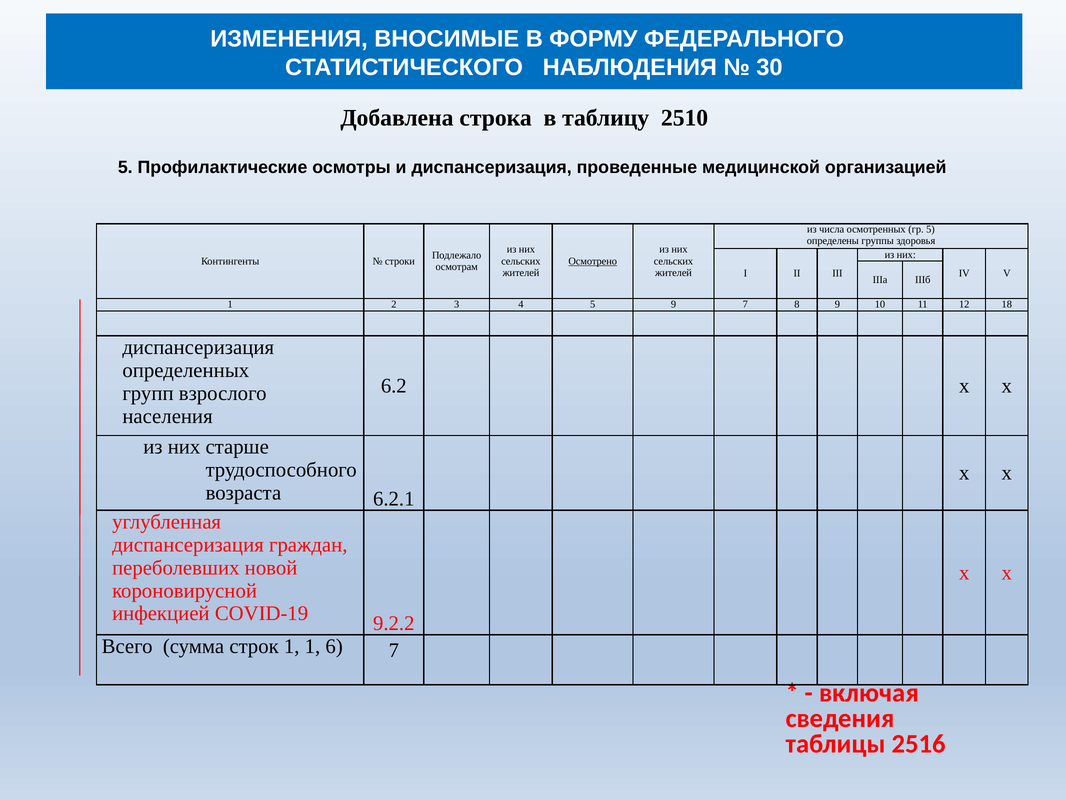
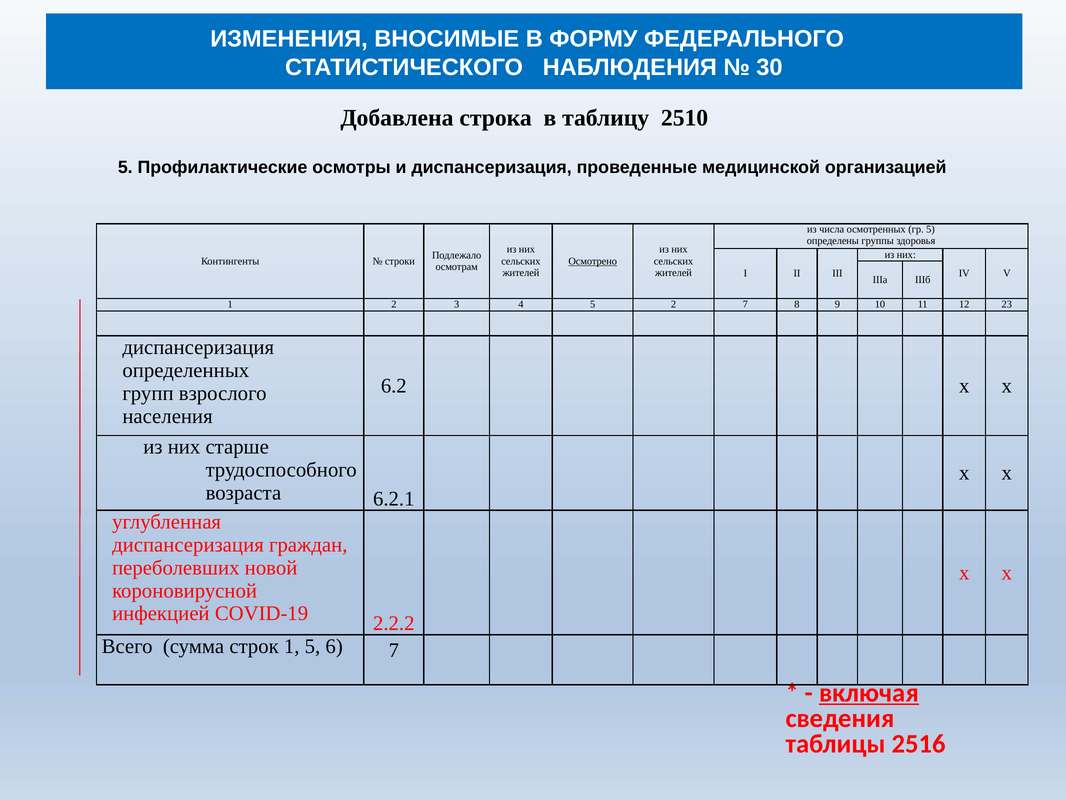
5 9: 9 -> 2
18: 18 -> 23
9.2.2: 9.2.2 -> 2.2.2
1 1: 1 -> 5
включая underline: none -> present
